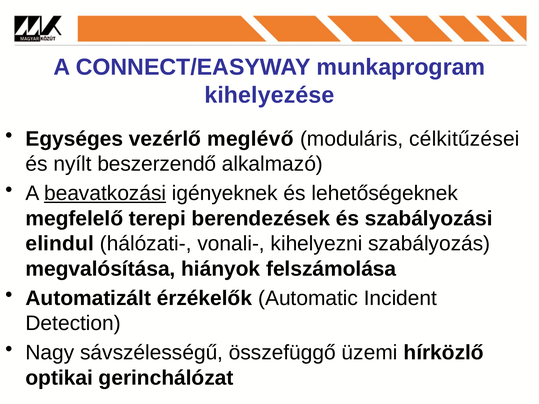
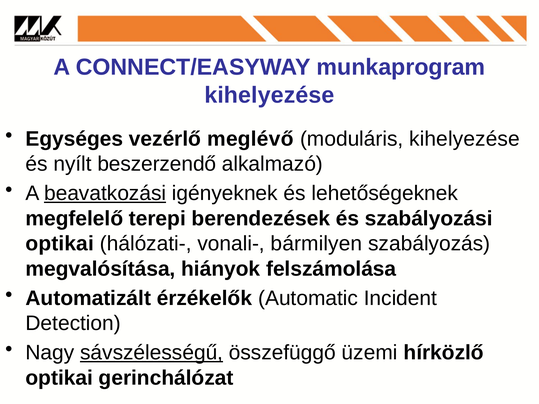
moduláris célkitűzései: célkitűzései -> kihelyezése
elindul at (60, 244): elindul -> optikai
kihelyezni: kihelyezni -> bármilyen
sávszélességű underline: none -> present
